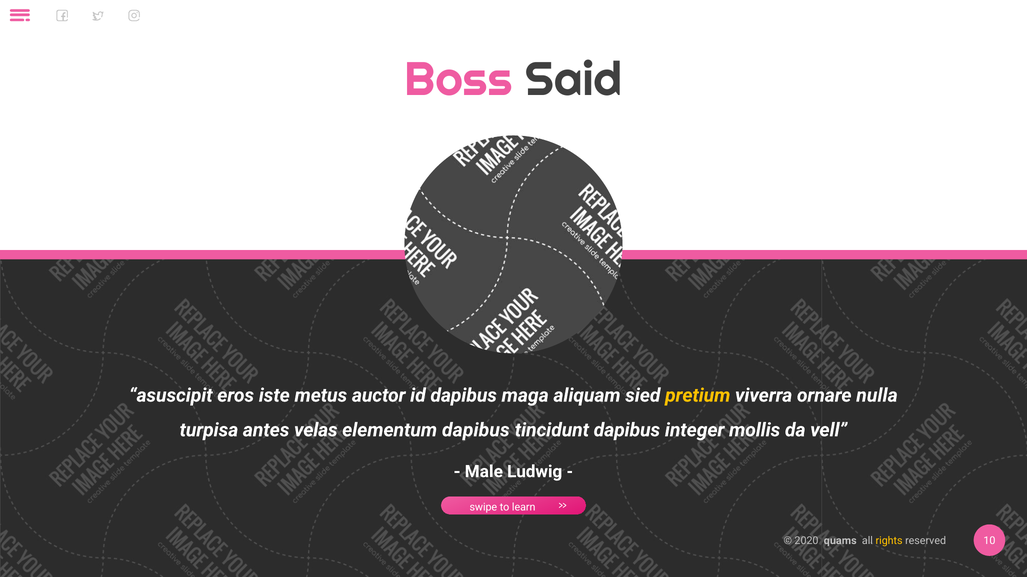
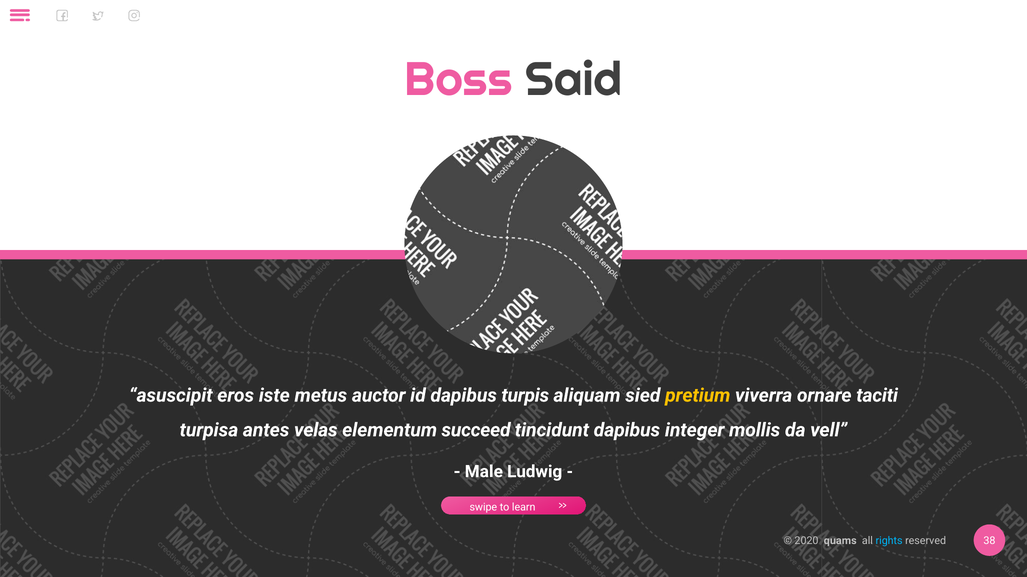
maga: maga -> turpis
nulla: nulla -> taciti
elementum dapibus: dapibus -> succeed
rights colour: yellow -> light blue
10: 10 -> 38
